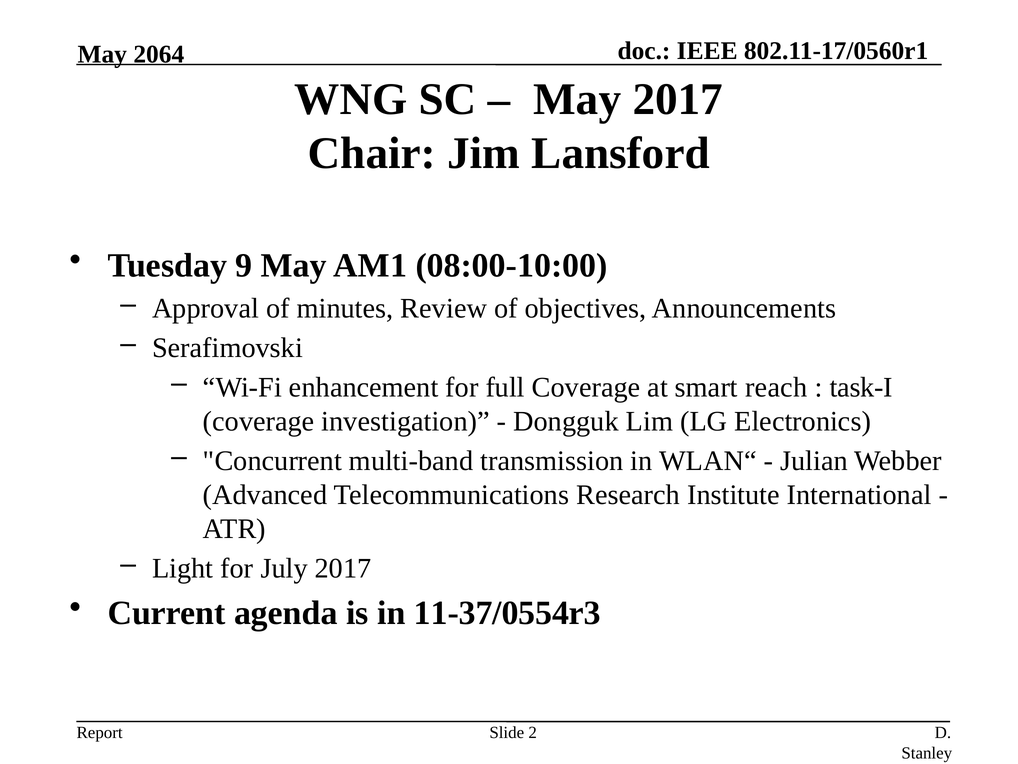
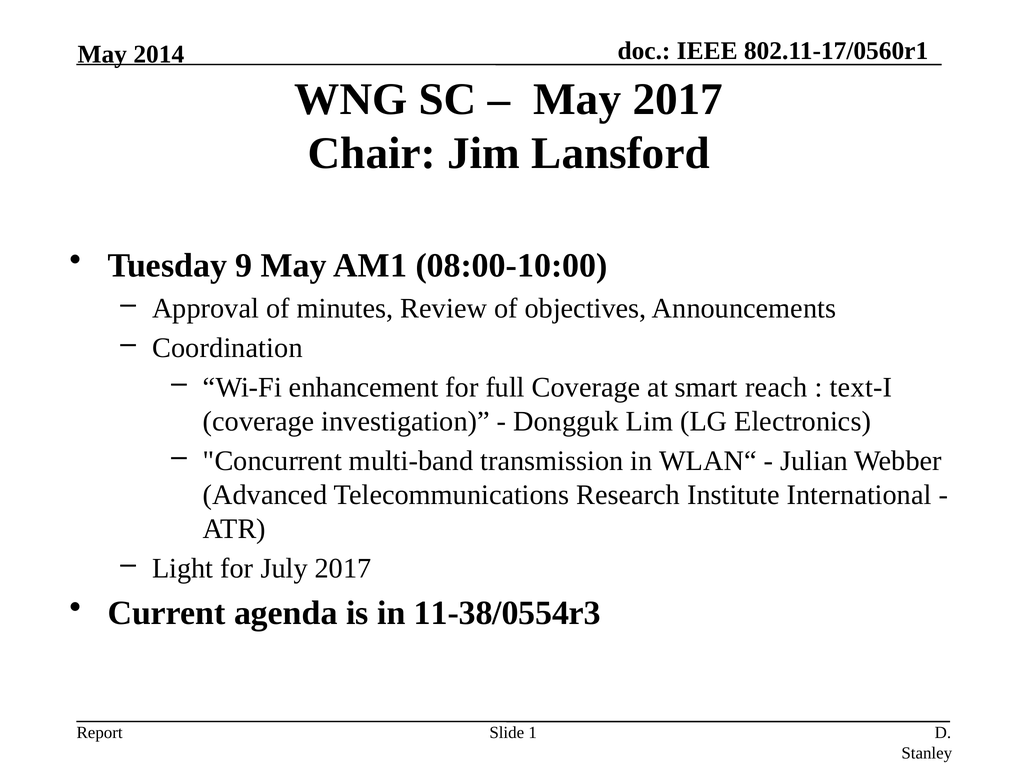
2064: 2064 -> 2014
Serafimovski: Serafimovski -> Coordination
task-I: task-I -> text-I
11-37/0554r3: 11-37/0554r3 -> 11-38/0554r3
2: 2 -> 1
